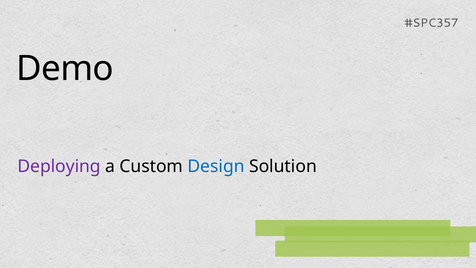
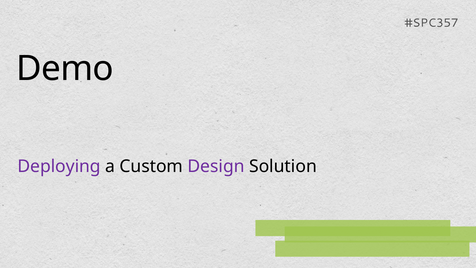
Design colour: blue -> purple
